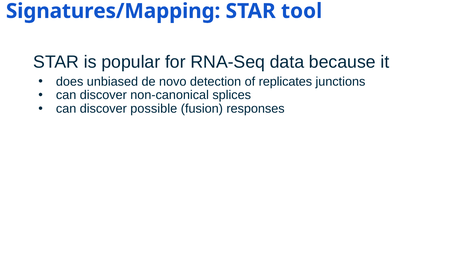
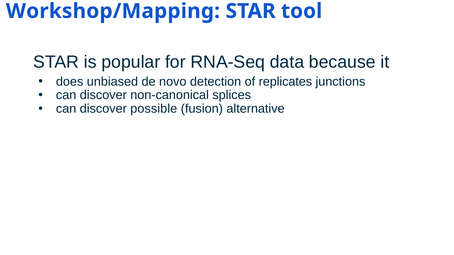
Signatures/Mapping: Signatures/Mapping -> Workshop/Mapping
responses: responses -> alternative
